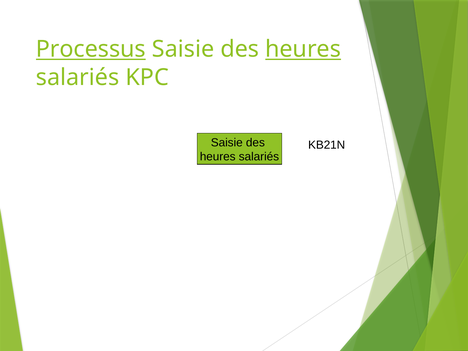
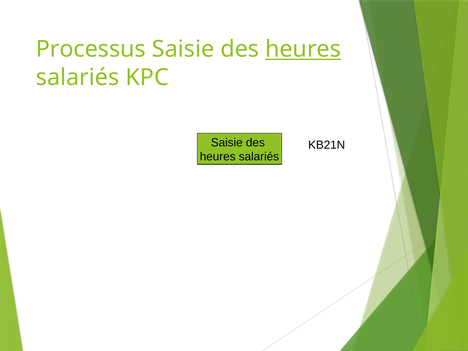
Processus underline: present -> none
